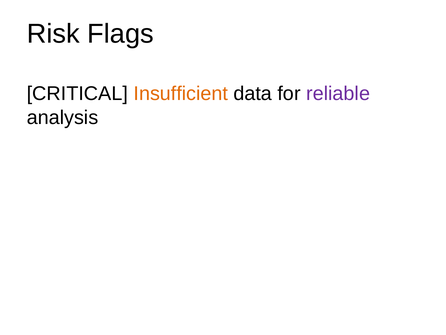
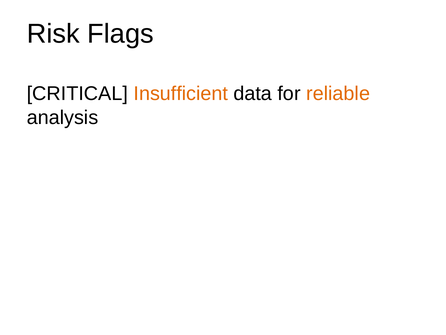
reliable colour: purple -> orange
